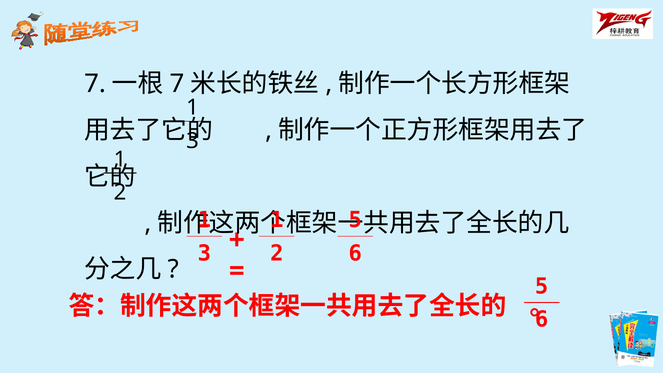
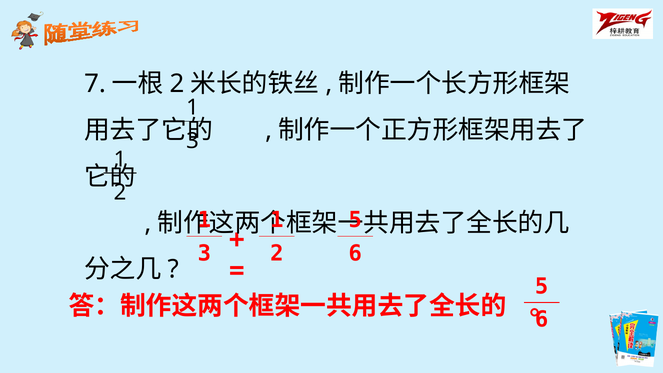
7 at (177, 84): 7 -> 2
